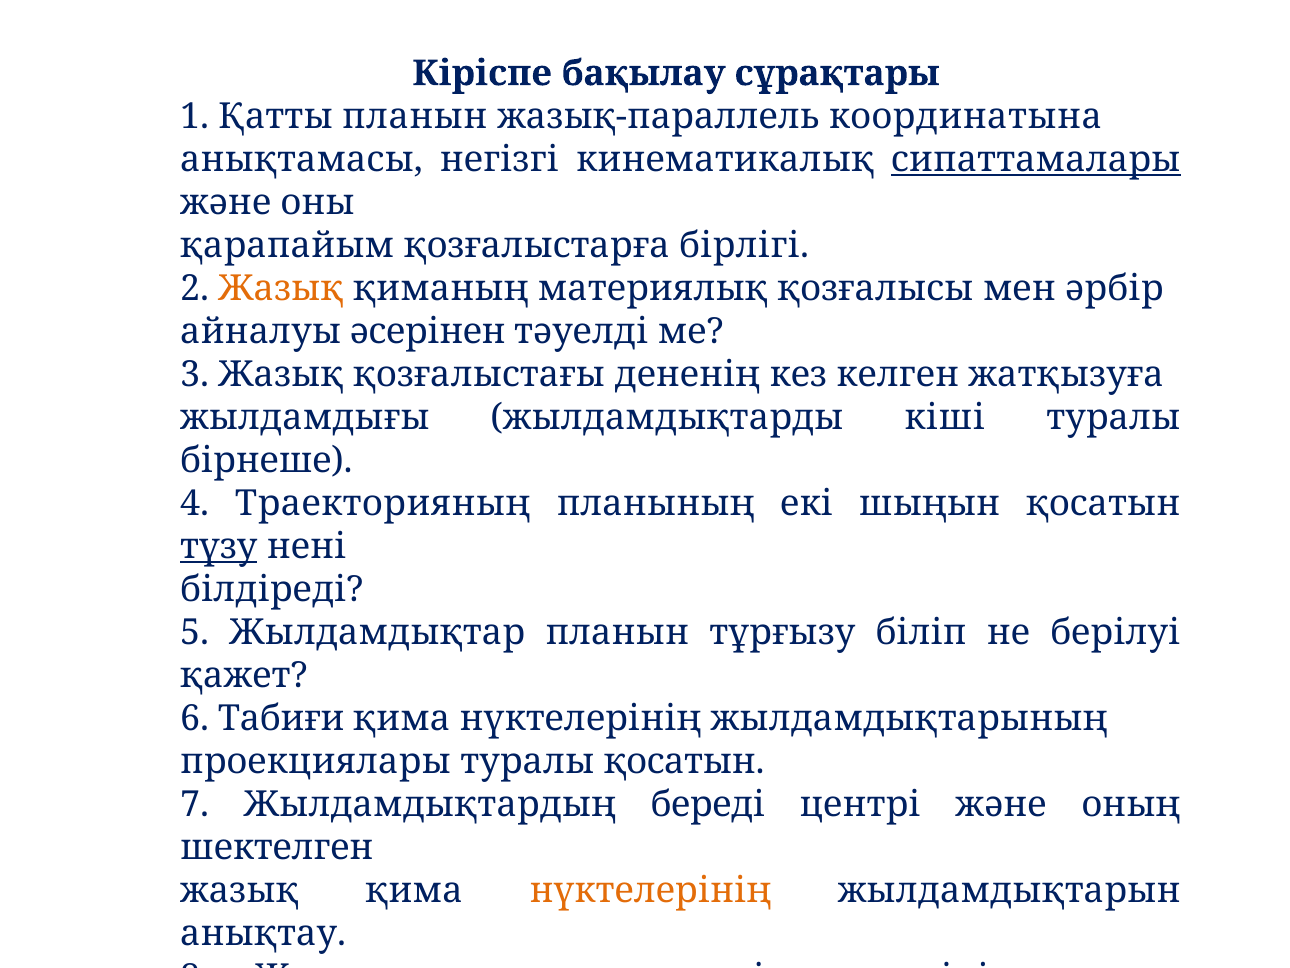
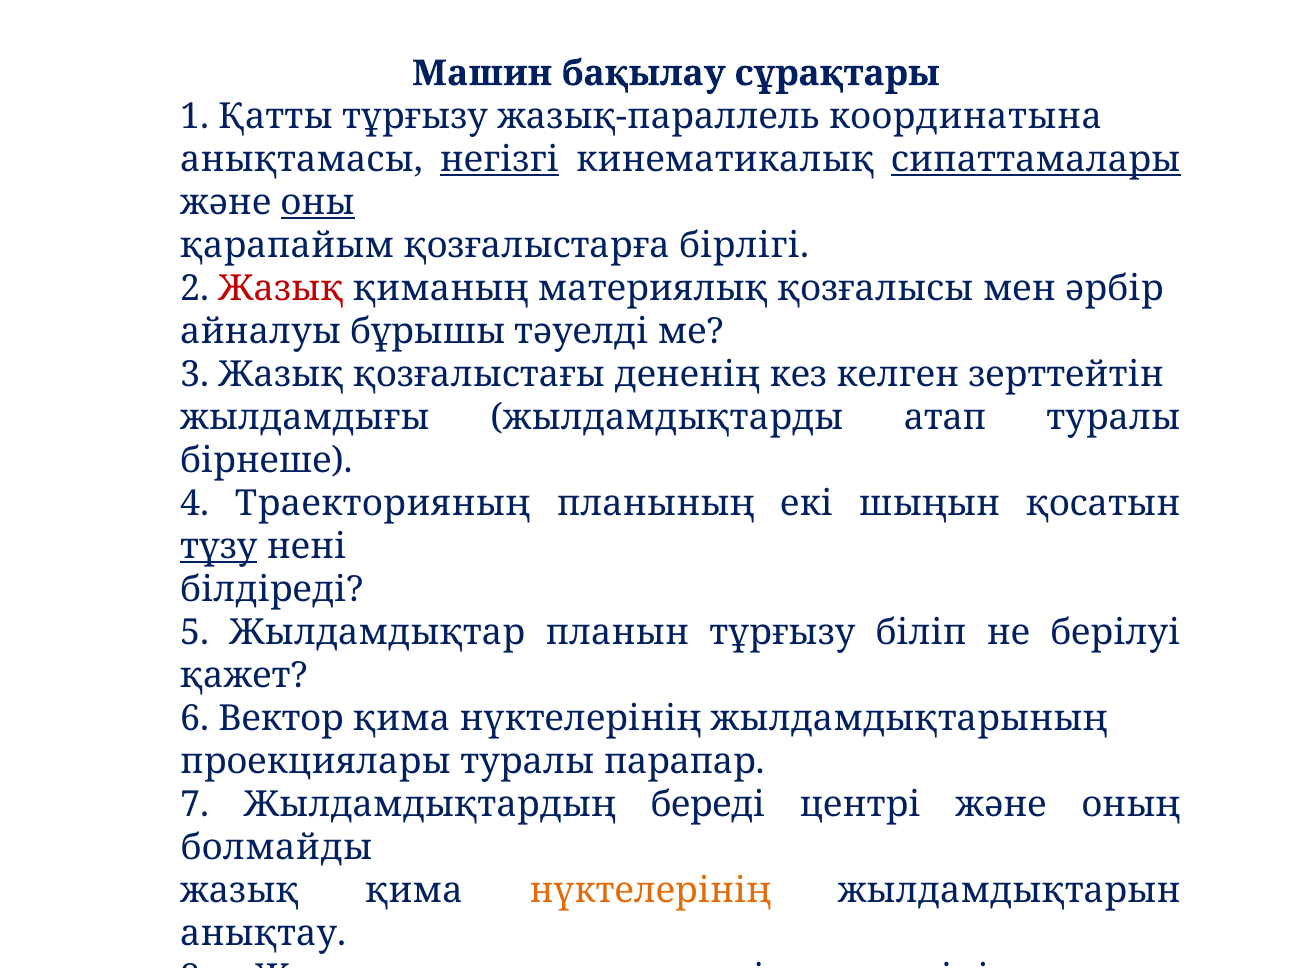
Кіріспе: Кіріспе -> Машин
Қатты планын: планын -> тұрғызу
негізгі underline: none -> present
оны underline: none -> present
Жазық at (281, 288) colour: orange -> red
әсерінен: әсерінен -> бұрышы
жатқызуға: жатқызуға -> зерттейтін
кіші: кіші -> атап
Табиғи: Табиғи -> Вектор
туралы қосатын: қосатын -> парапар
шектелген: шектелген -> болмайды
